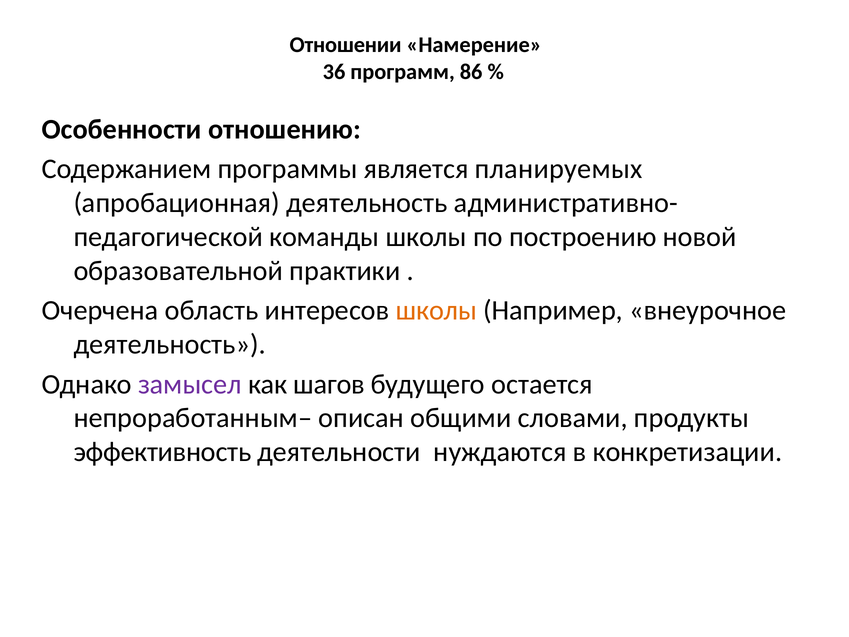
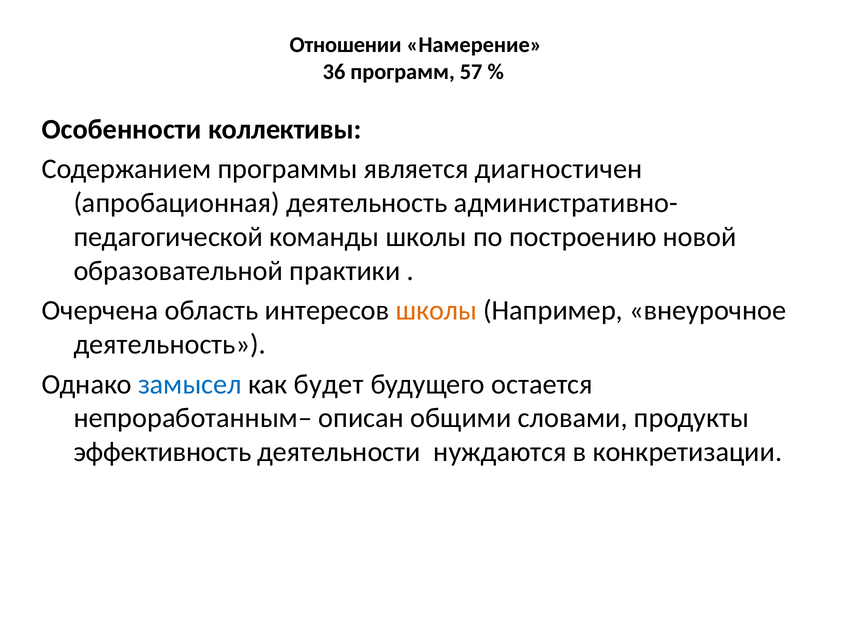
86: 86 -> 57
отношению: отношению -> коллективы
планируемых: планируемых -> диагностичен
замысел colour: purple -> blue
шагов: шагов -> будет
